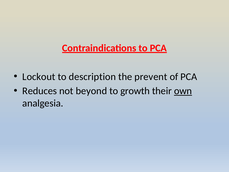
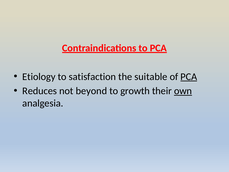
Lockout: Lockout -> Etiology
description: description -> satisfaction
prevent: prevent -> suitable
PCA at (189, 77) underline: none -> present
